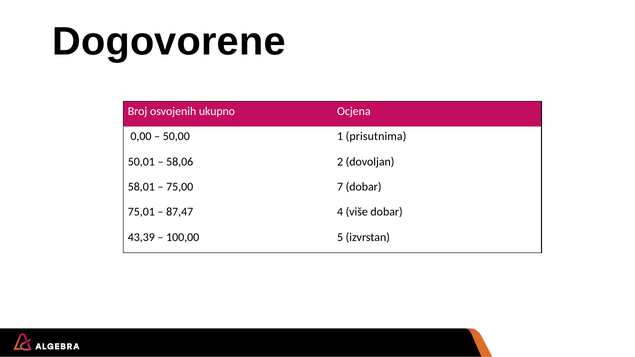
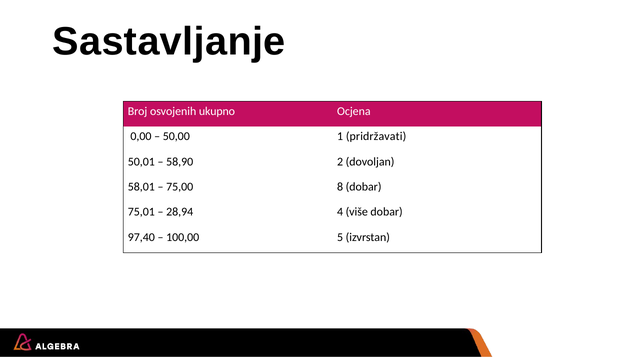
Dogovorene: Dogovorene -> Sastavljanje
prisutnima: prisutnima -> pridržavati
58,06: 58,06 -> 58,90
7: 7 -> 8
87,47: 87,47 -> 28,94
43,39: 43,39 -> 97,40
